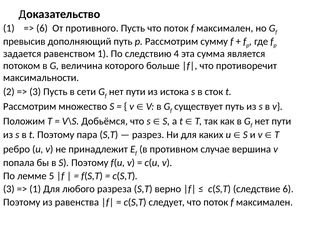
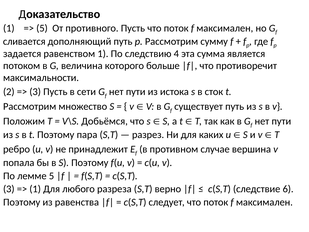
6 at (42, 28): 6 -> 5
превысив: превысив -> сливается
